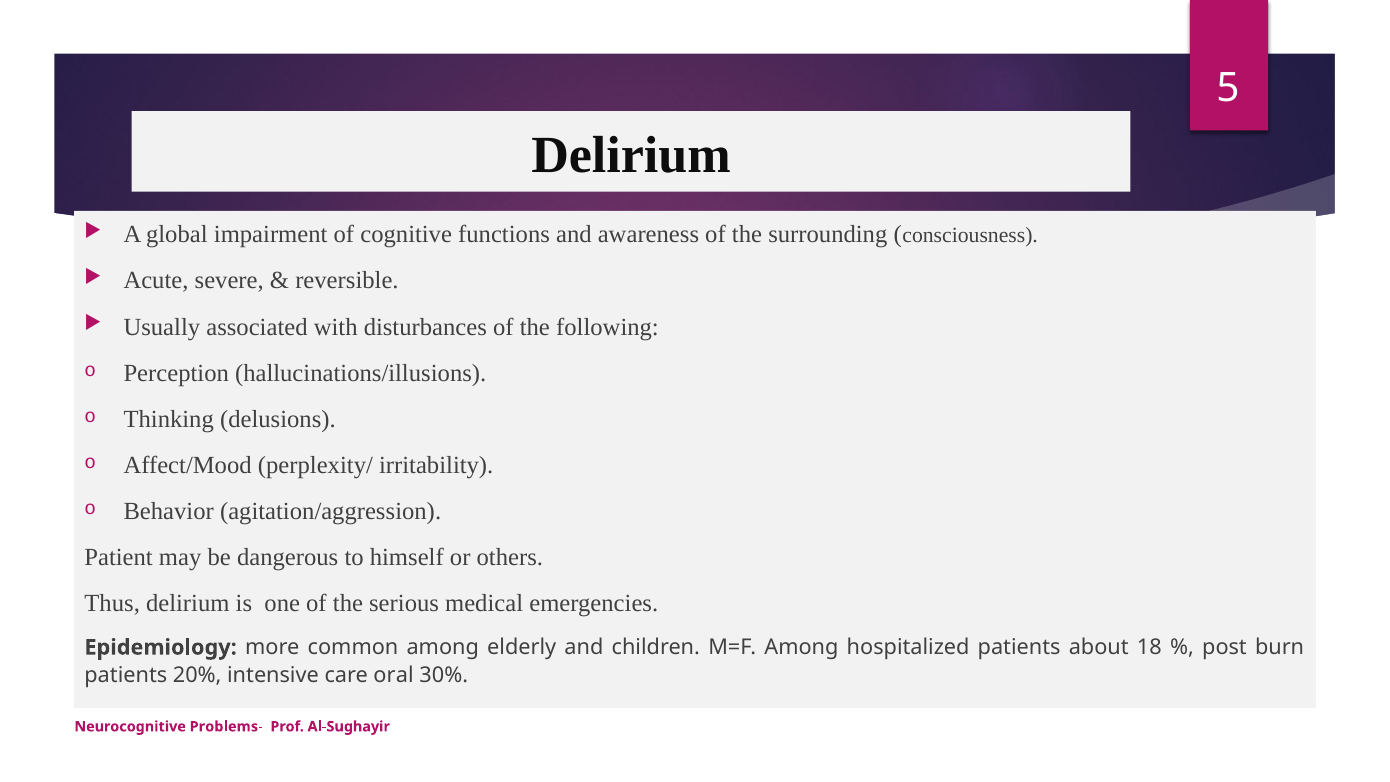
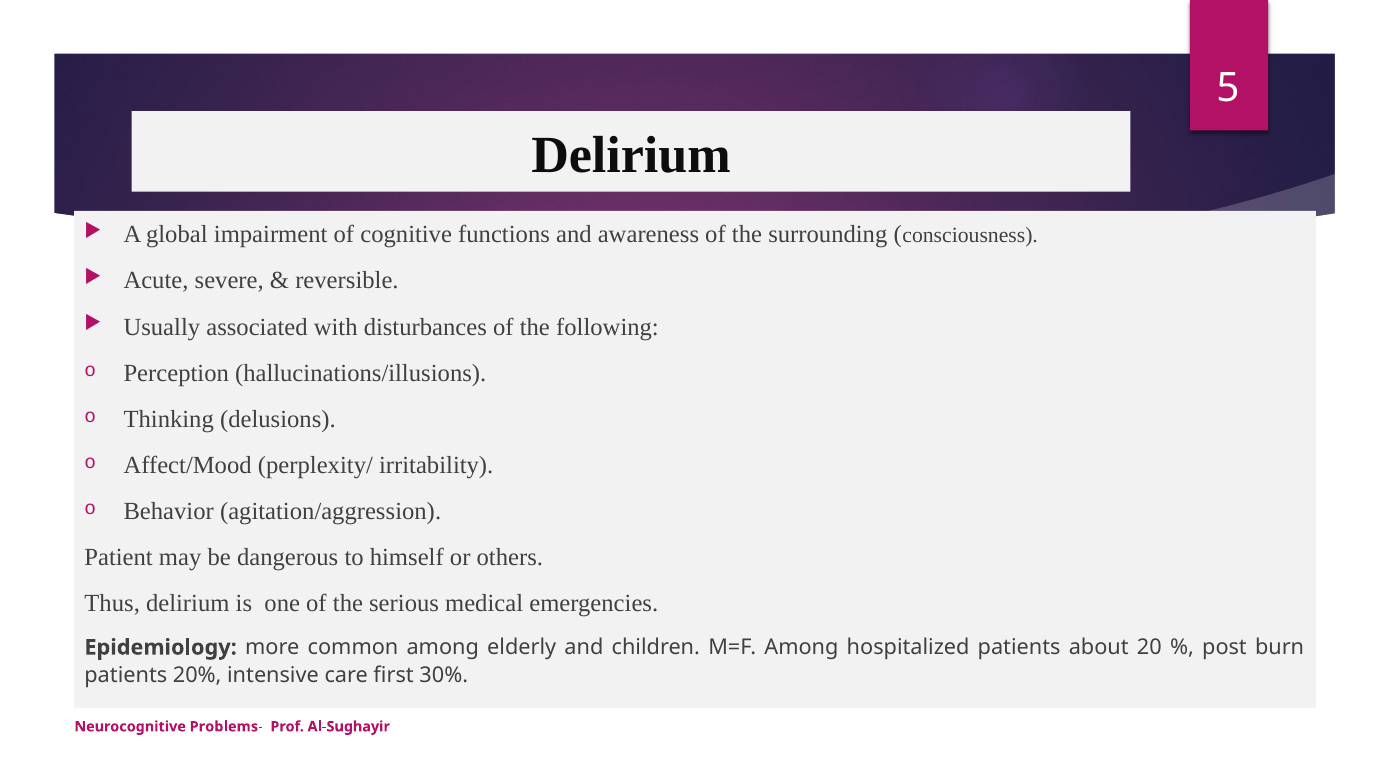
18: 18 -> 20
oral: oral -> first
